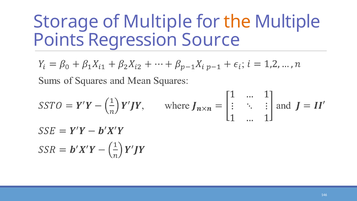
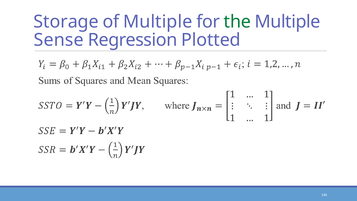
the colour: orange -> green
Points: Points -> Sense
Source: Source -> Plotted
